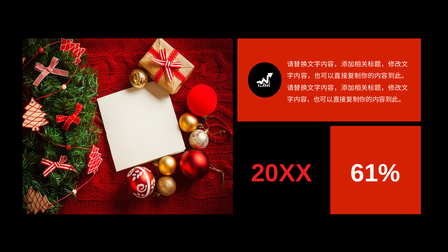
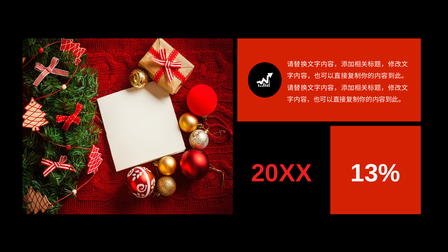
61%: 61% -> 13%
